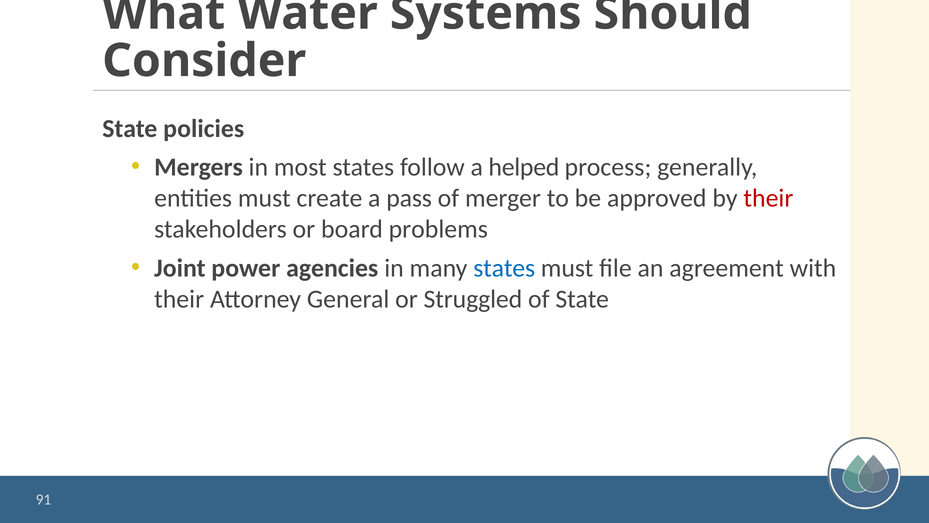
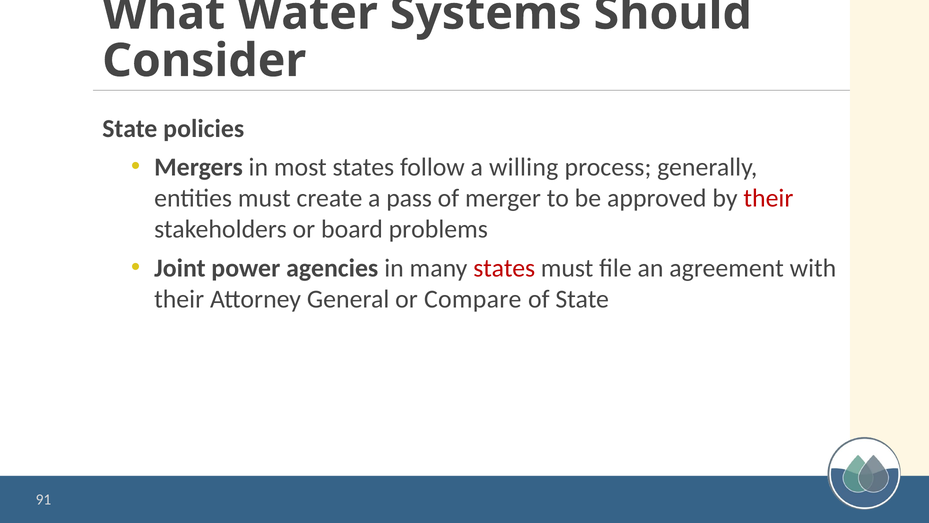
helped: helped -> willing
states at (504, 268) colour: blue -> red
Struggled: Struggled -> Compare
